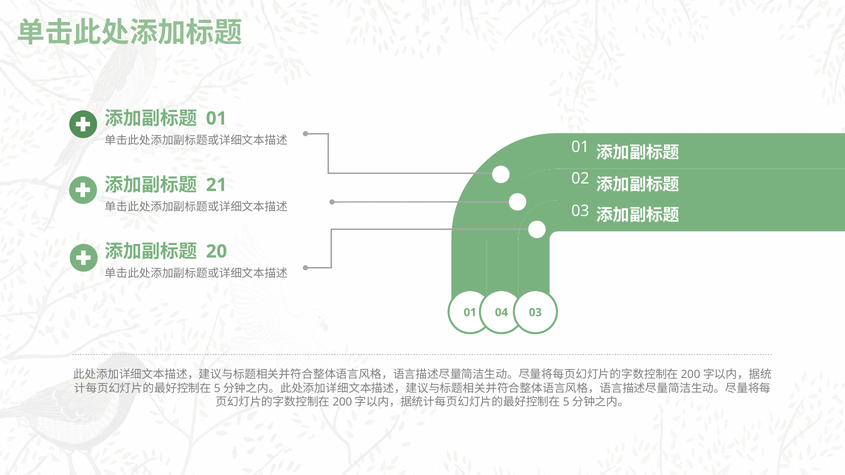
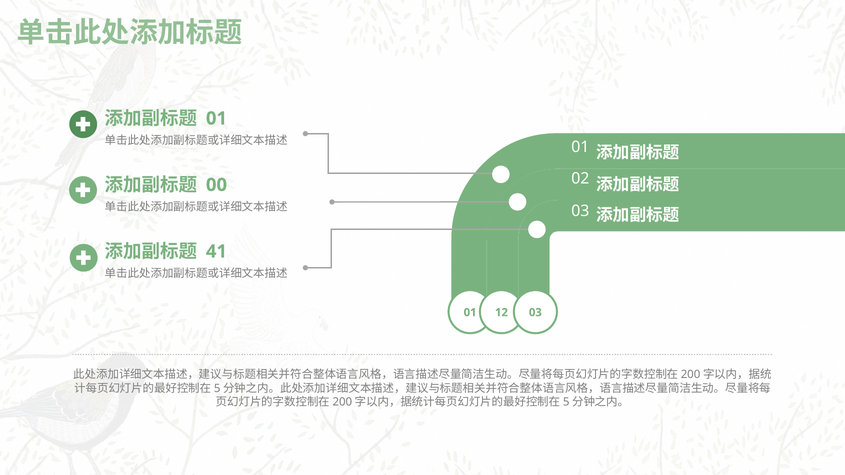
21: 21 -> 00
20: 20 -> 41
04: 04 -> 12
